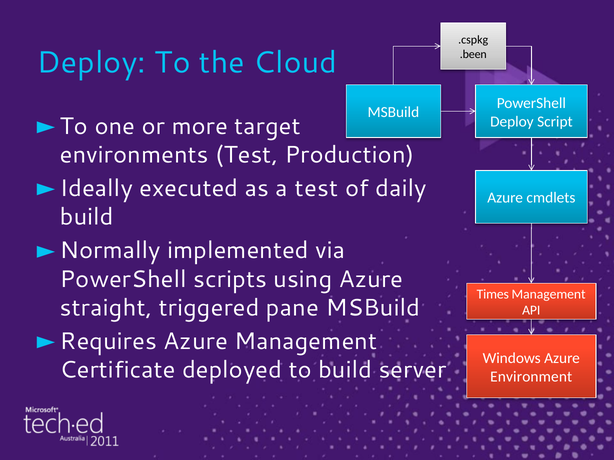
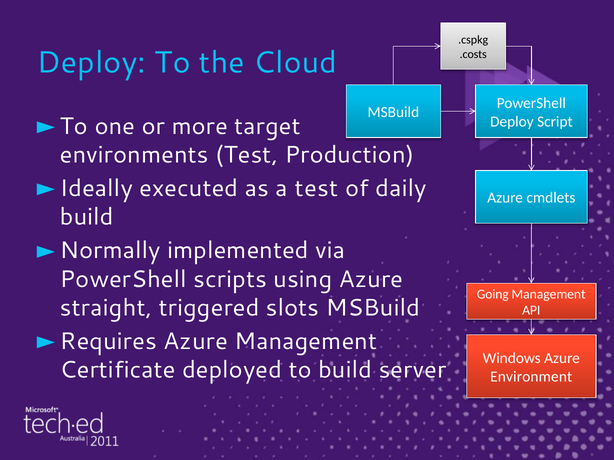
.been: .been -> .costs
Times: Times -> Going
pane: pane -> slots
